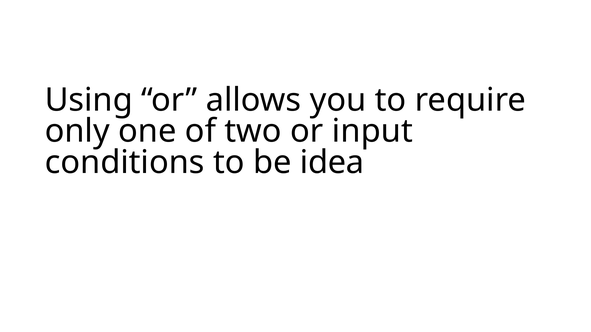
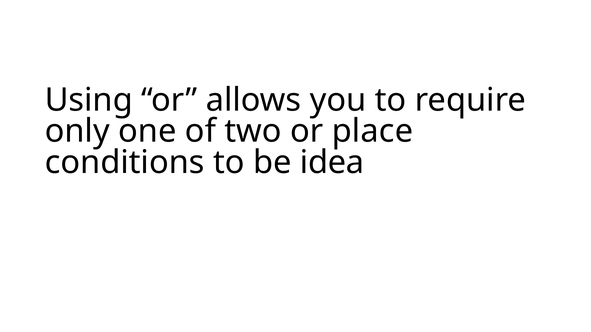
input: input -> place
